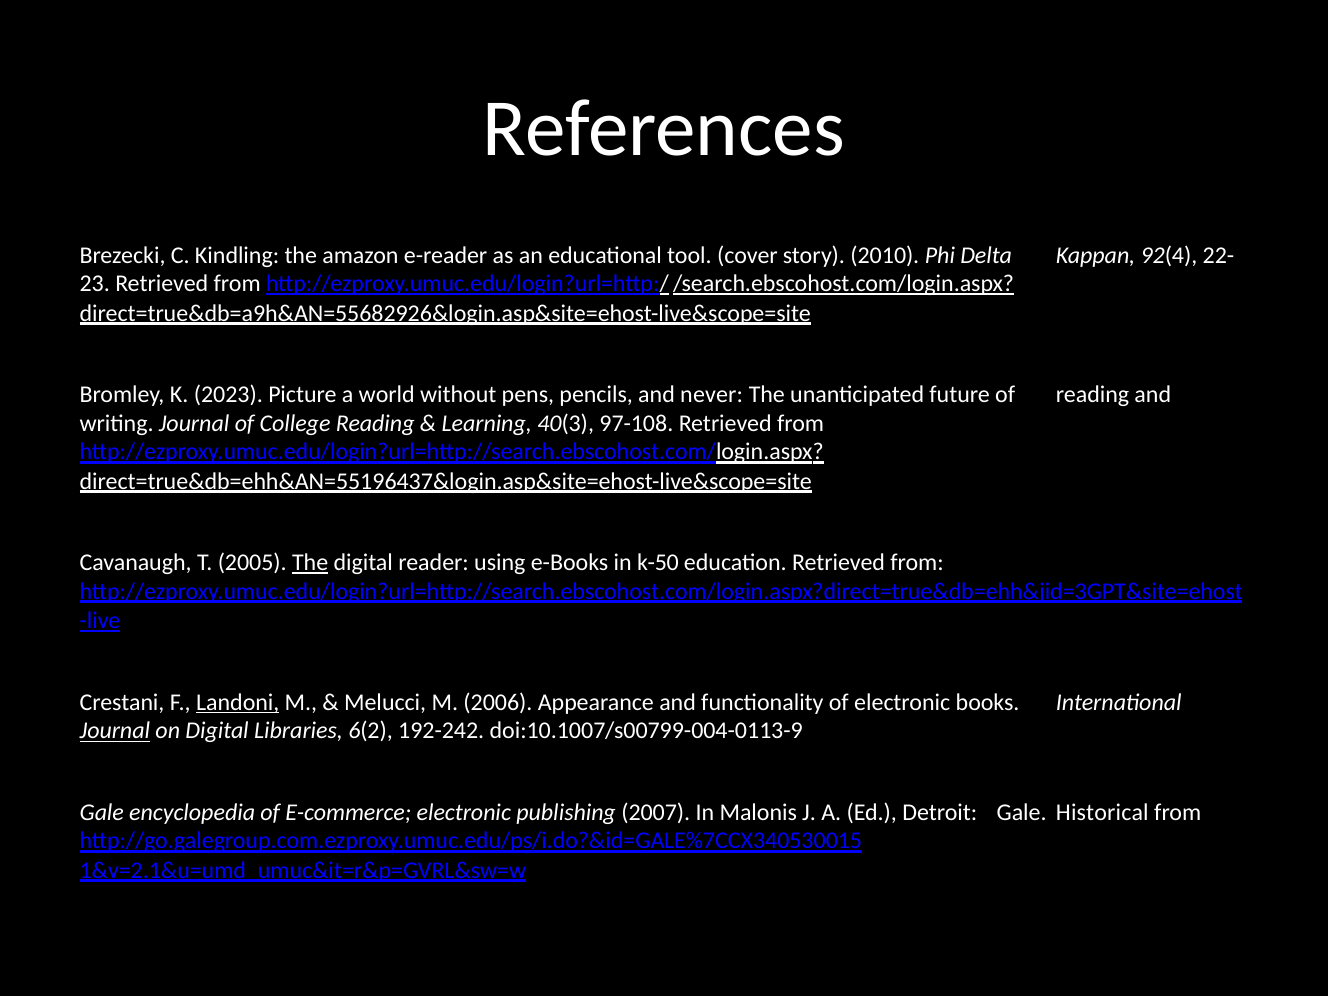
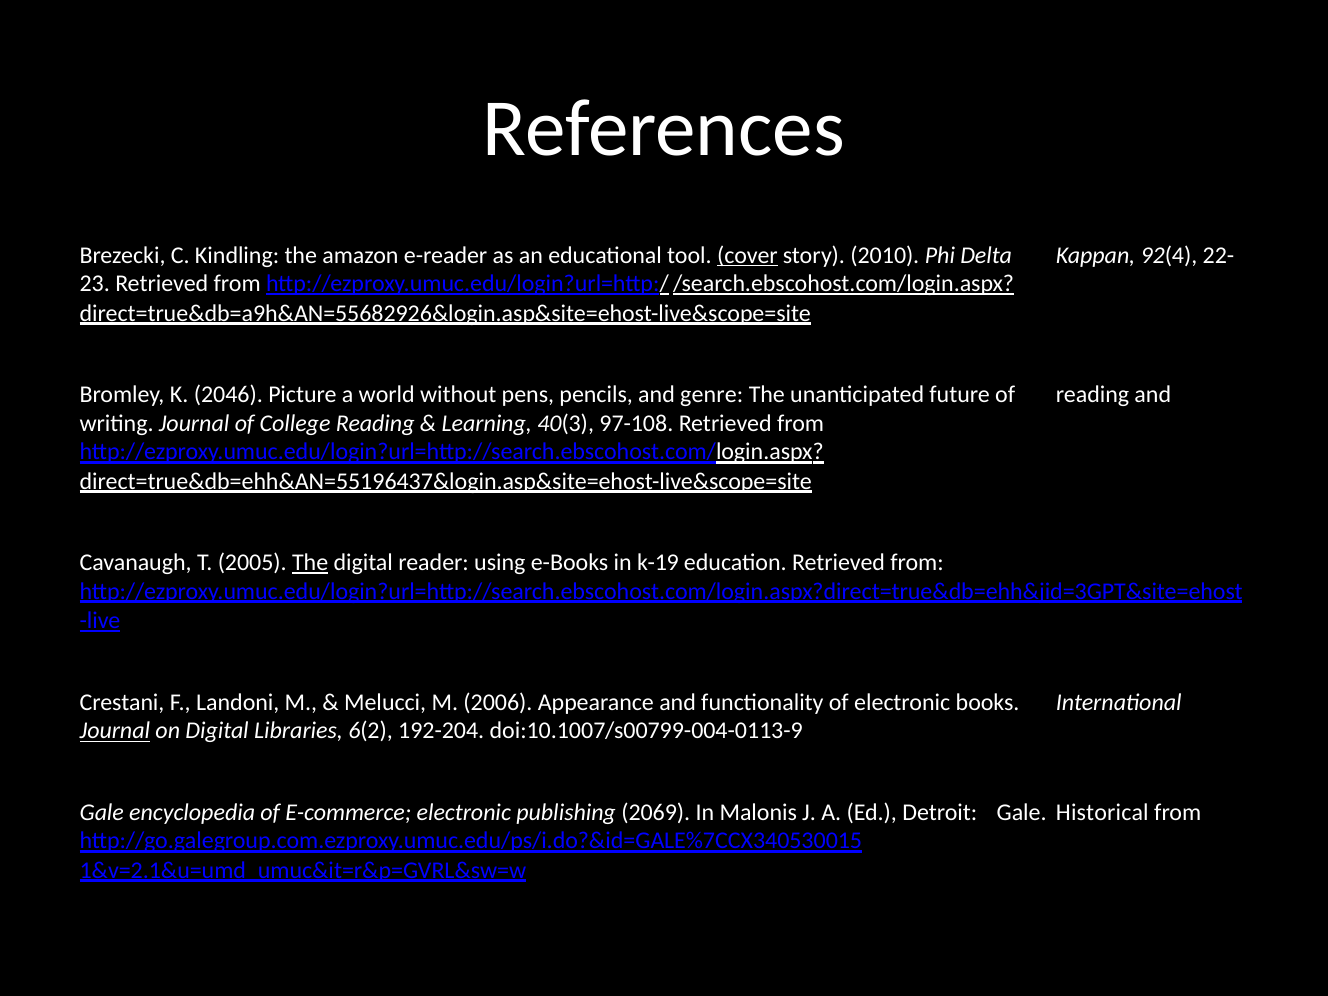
cover underline: none -> present
2023: 2023 -> 2046
never: never -> genre
k-50: k-50 -> k-19
Landoni underline: present -> none
192-242: 192-242 -> 192-204
2007: 2007 -> 2069
